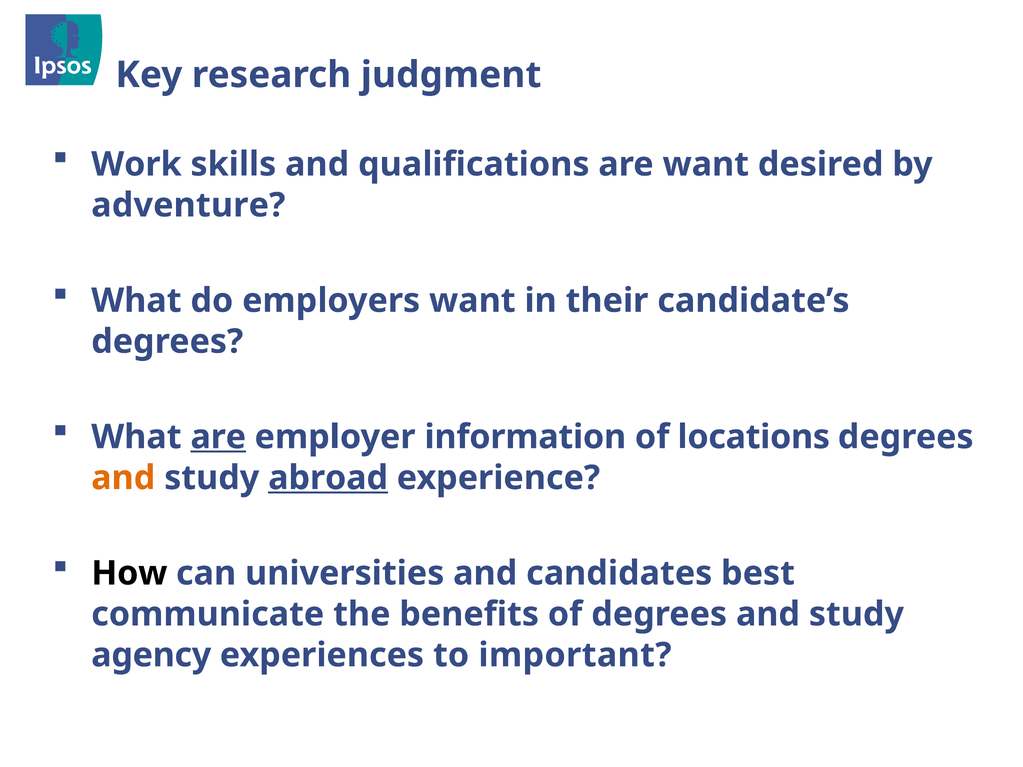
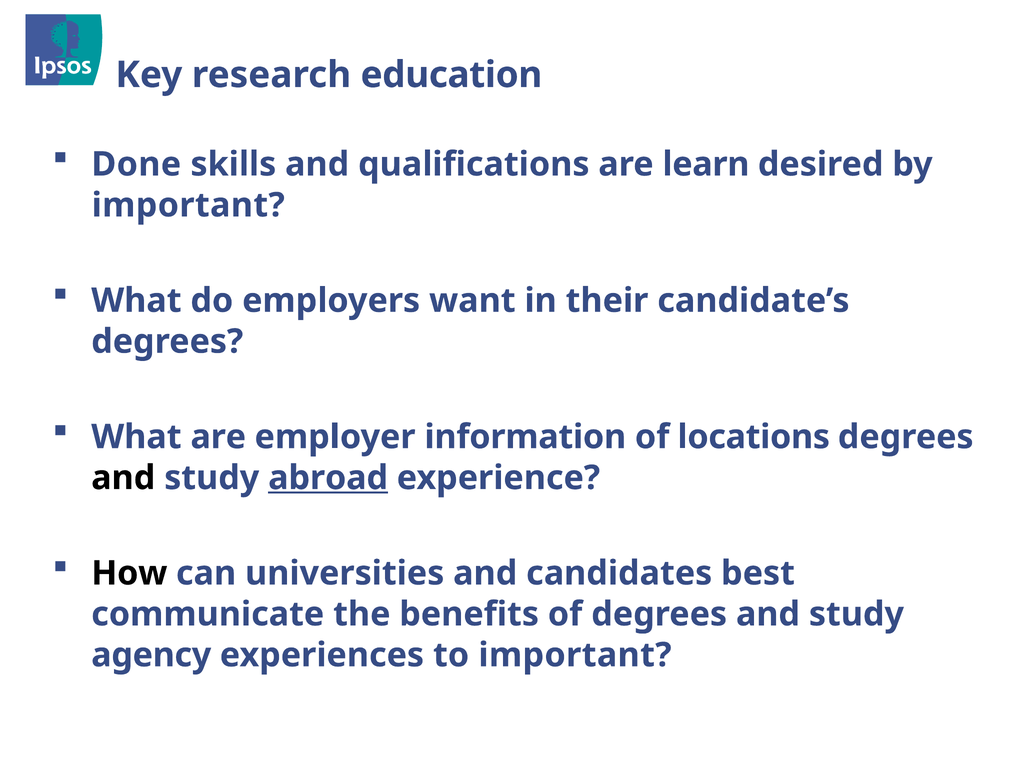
judgment: judgment -> education
Work: Work -> Done
are want: want -> learn
adventure at (188, 205): adventure -> important
are at (218, 437) underline: present -> none
and at (123, 478) colour: orange -> black
